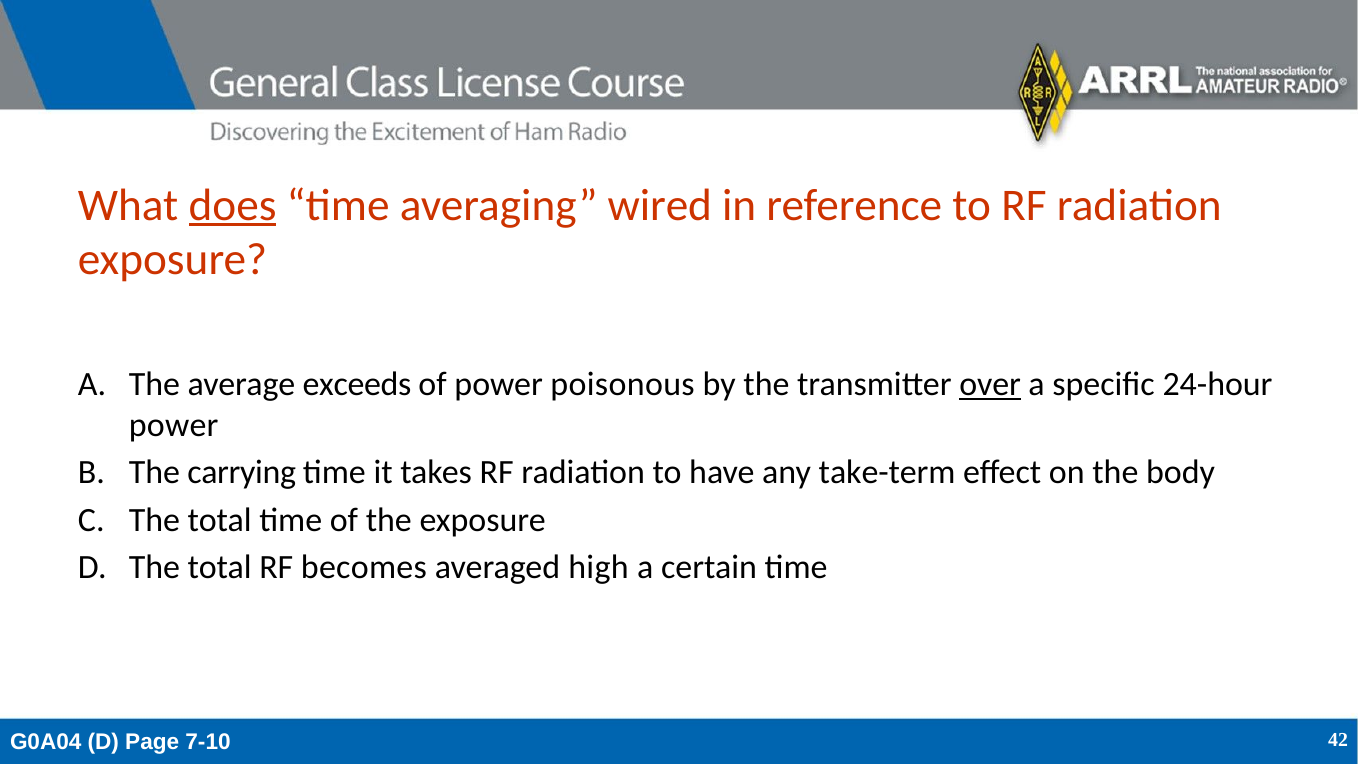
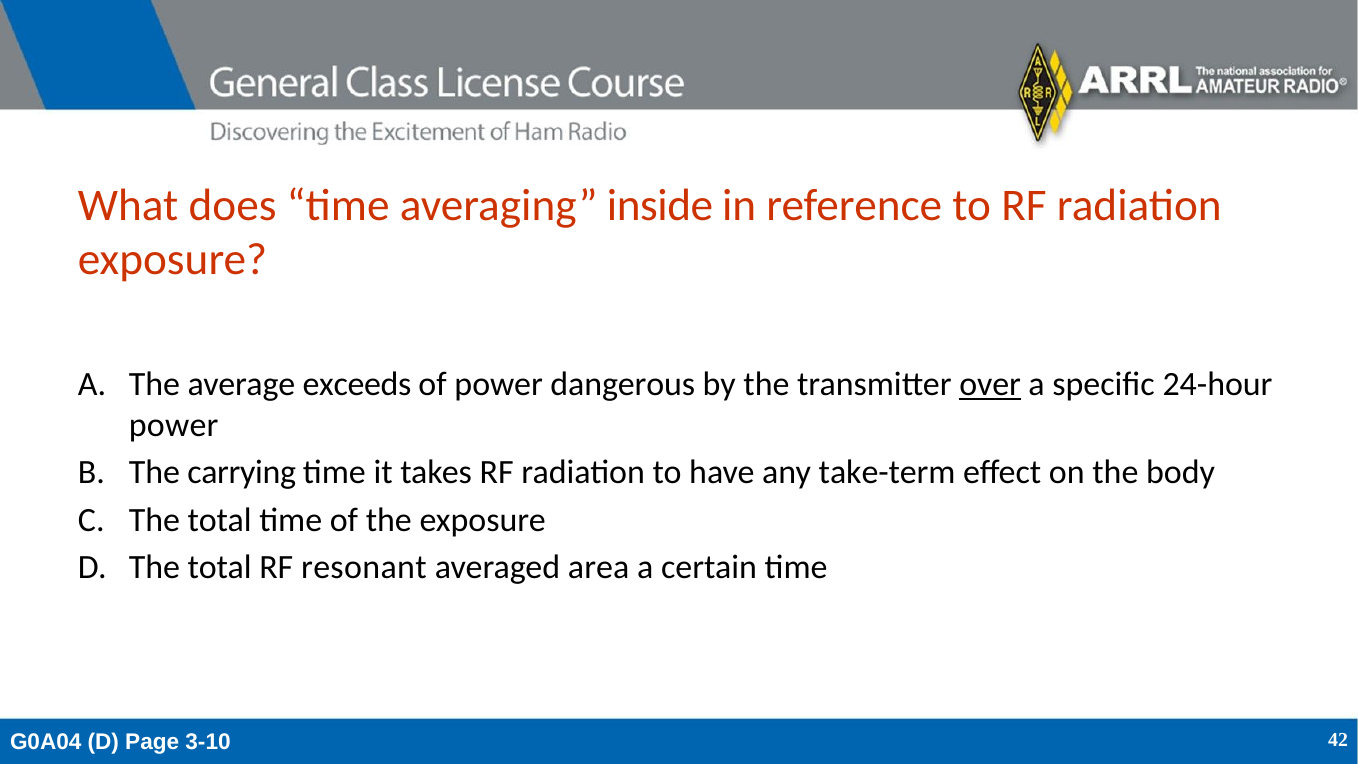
does underline: present -> none
wired: wired -> inside
poisonous: poisonous -> dangerous
becomes: becomes -> resonant
high: high -> area
7-10: 7-10 -> 3-10
